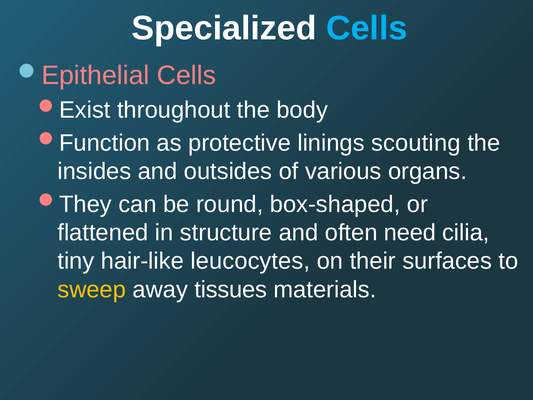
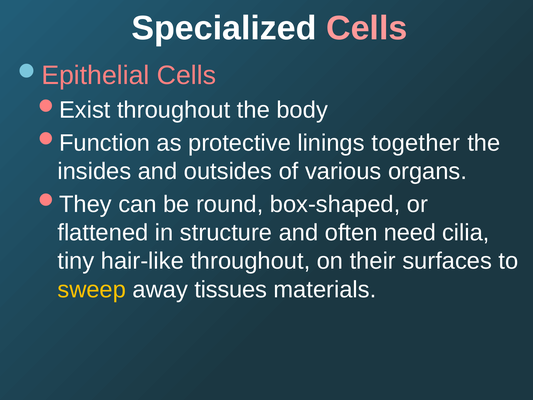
Cells at (367, 28) colour: light blue -> pink
scouting: scouting -> together
hair-like leucocytes: leucocytes -> throughout
